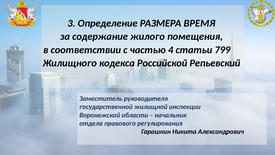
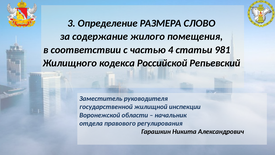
ВРЕМЯ: ВРЕМЯ -> СЛОВО
799: 799 -> 981
